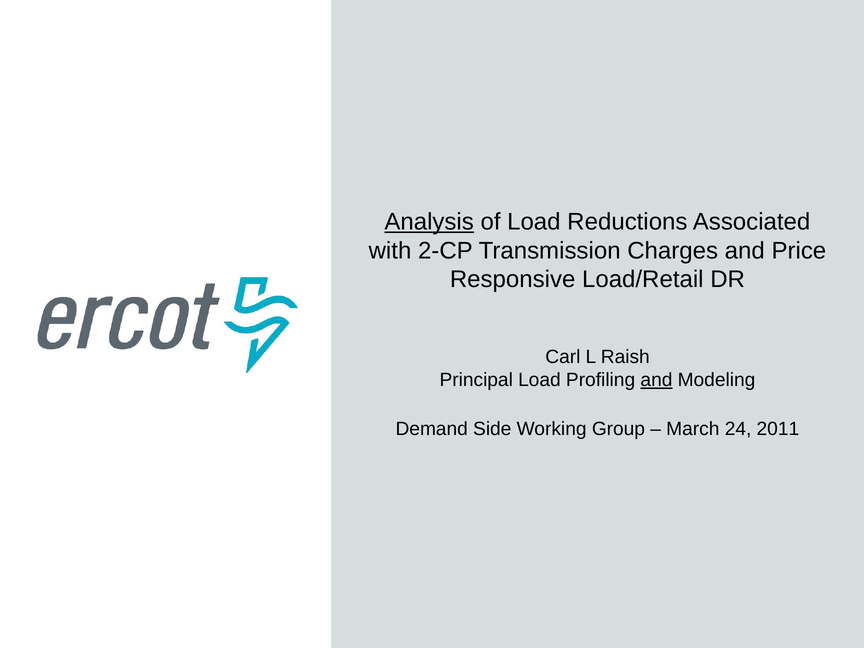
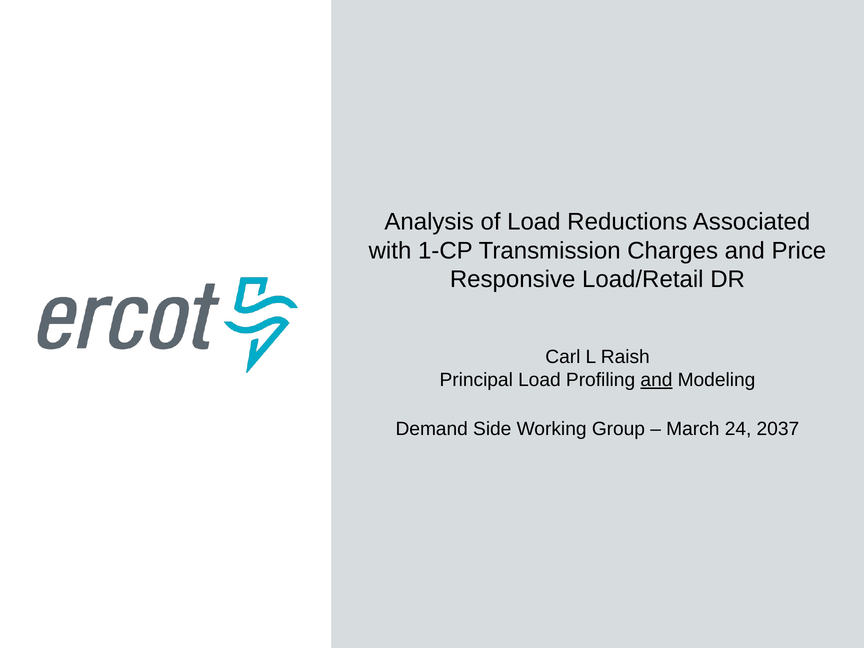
Analysis underline: present -> none
2-CP: 2-CP -> 1-CP
2011: 2011 -> 2037
